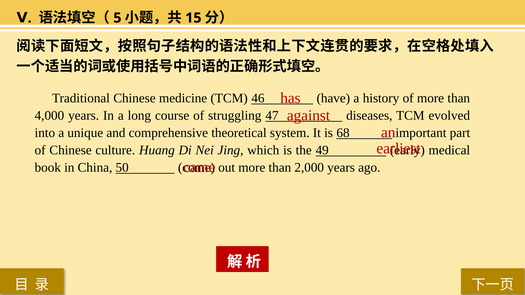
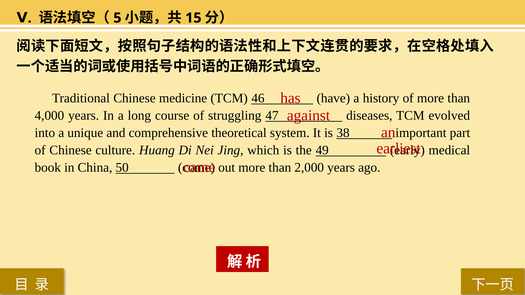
68: 68 -> 38
